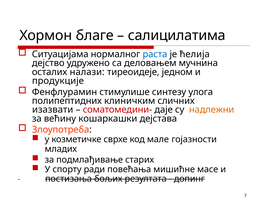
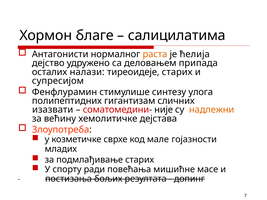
Ситуацијама: Ситуацијама -> Антагонисти
раста colour: blue -> orange
мучнина: мучнина -> припада
тиреоидеје једном: једном -> старих
продукције: продукције -> супресијом
клиничким: клиничким -> гигантизам
даје: даје -> није
кошаркашки: кошаркашки -> хемолитичке
